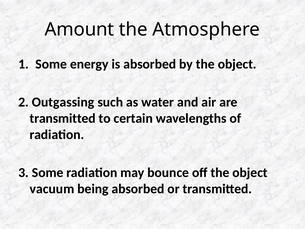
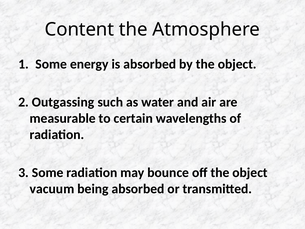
Amount: Amount -> Content
transmitted at (63, 118): transmitted -> measurable
